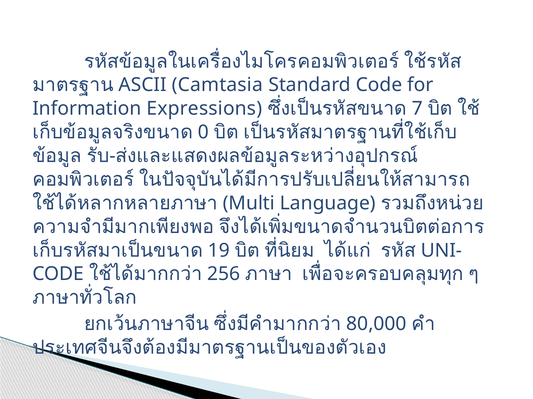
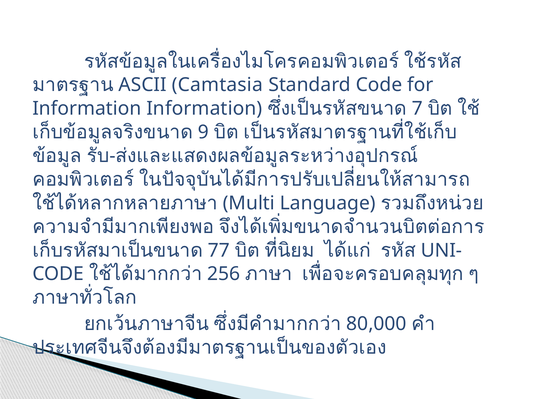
Information Expressions: Expressions -> Information
0: 0 -> 9
19: 19 -> 77
